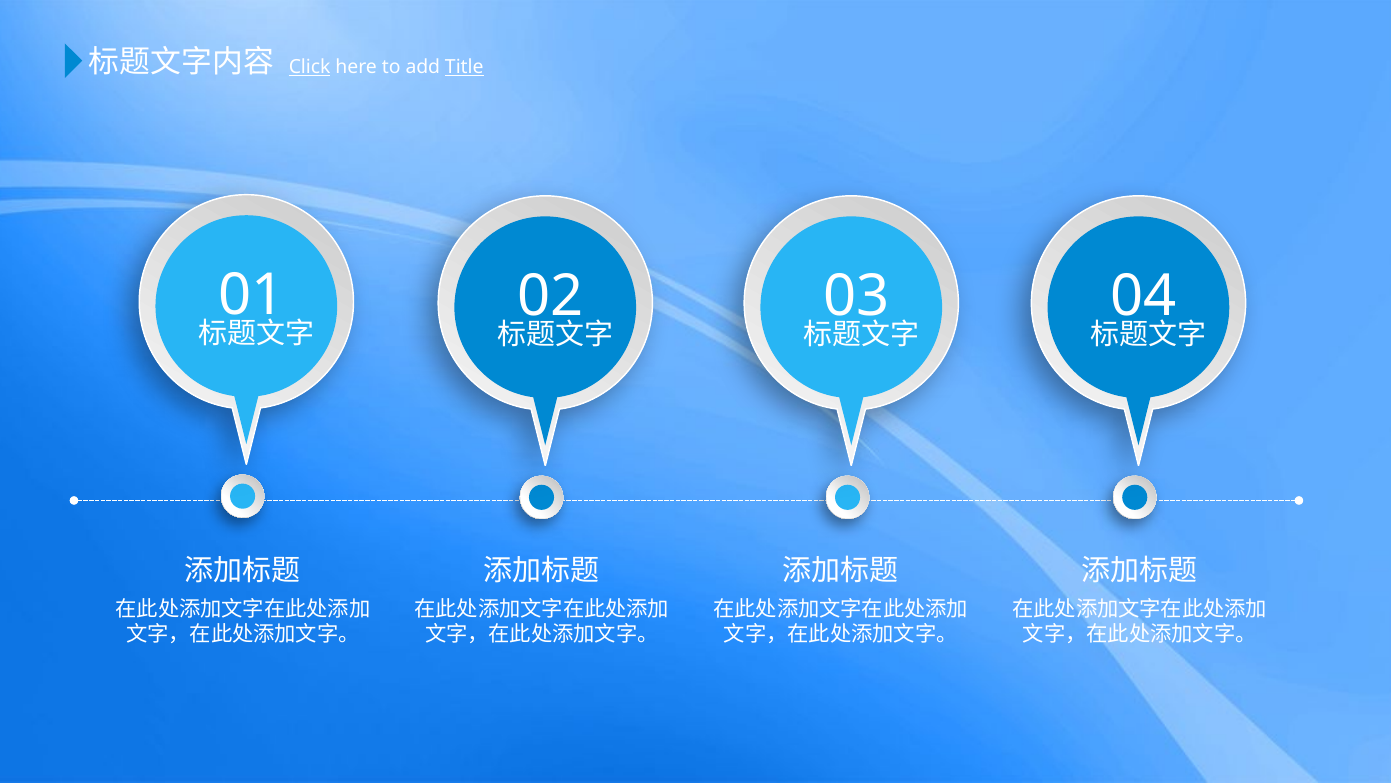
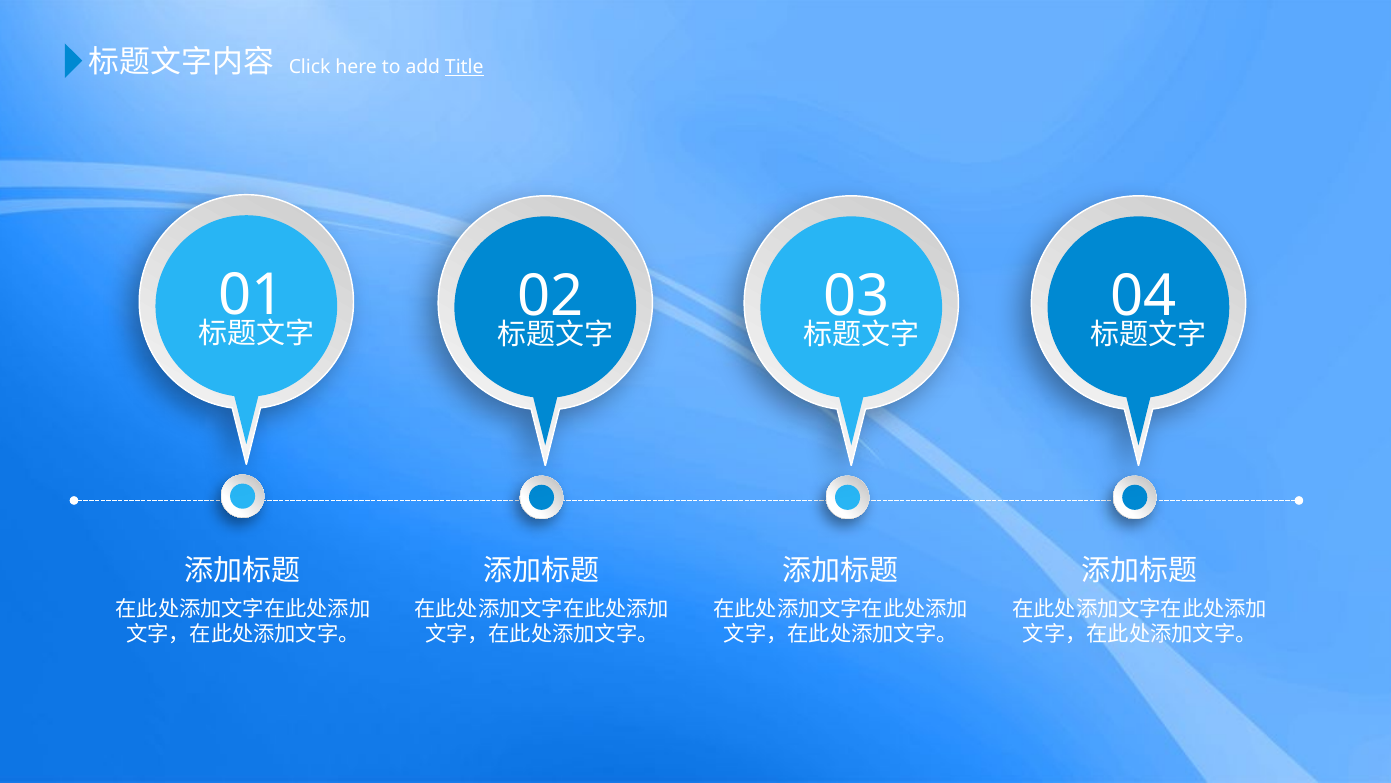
Click underline: present -> none
